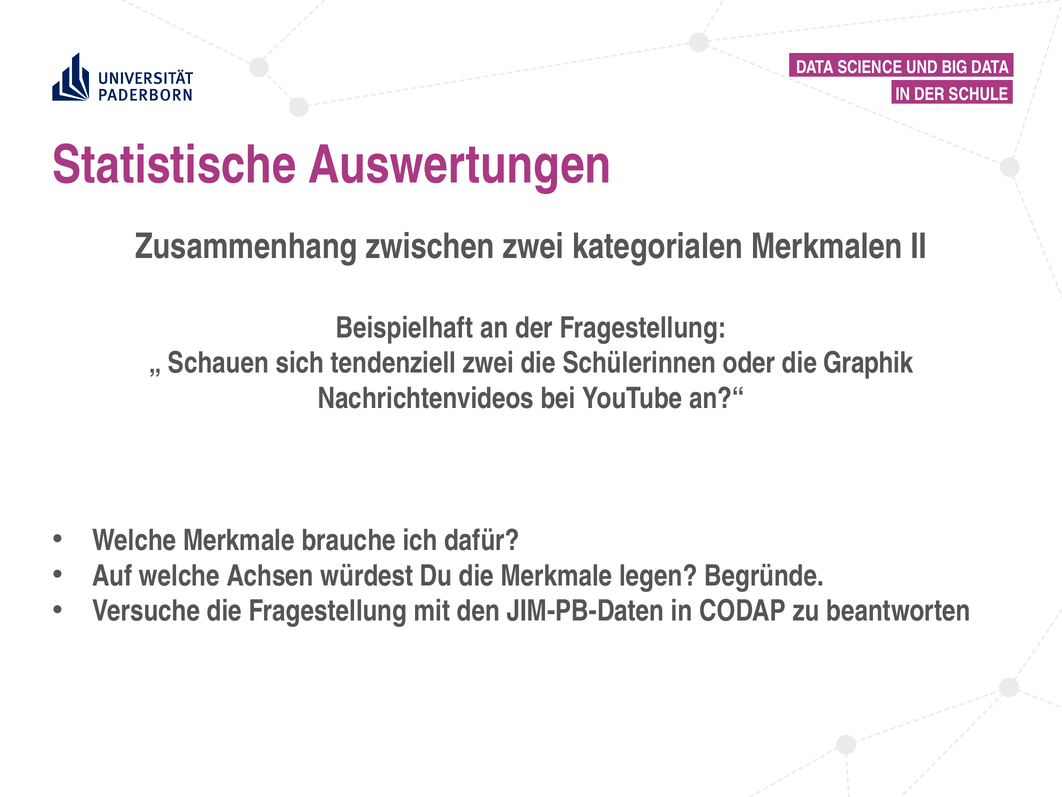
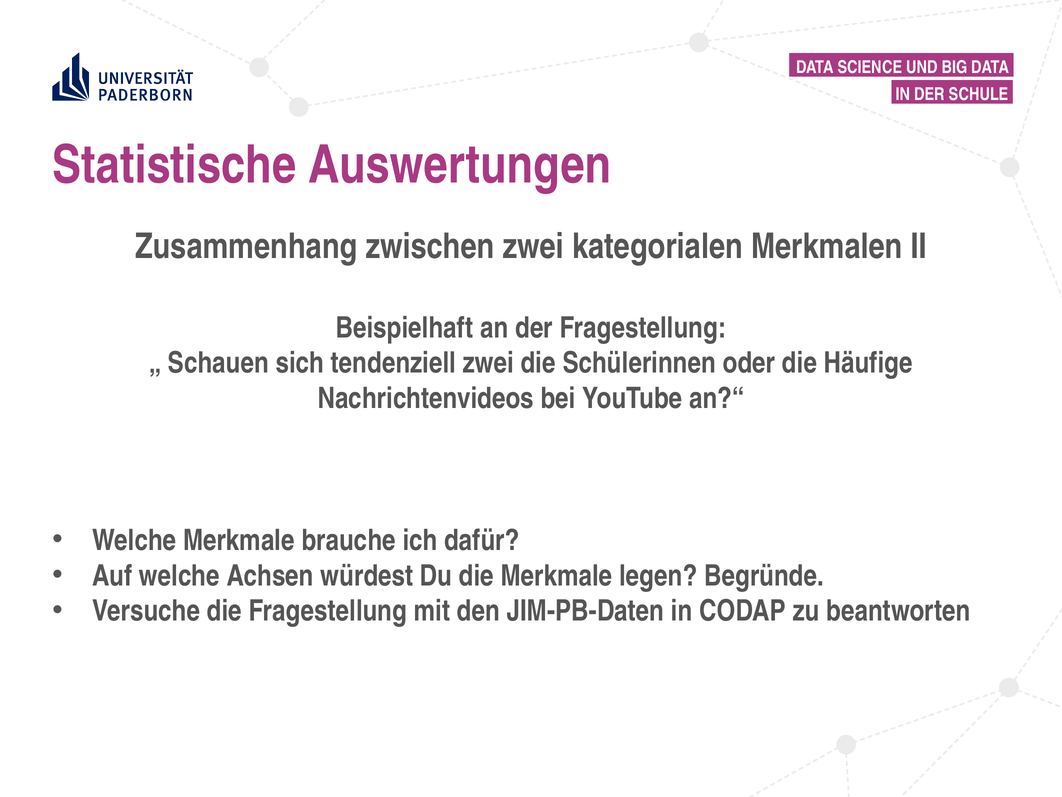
Graphik: Graphik -> Häufige
